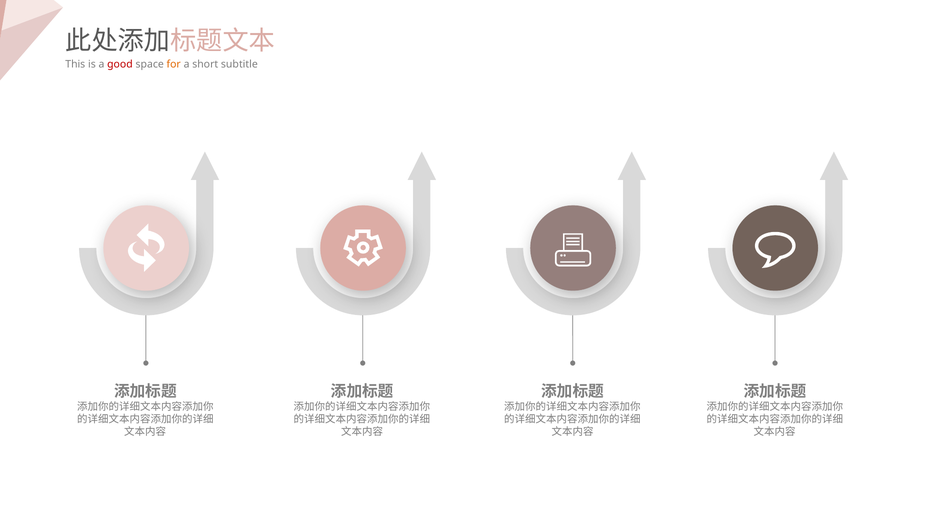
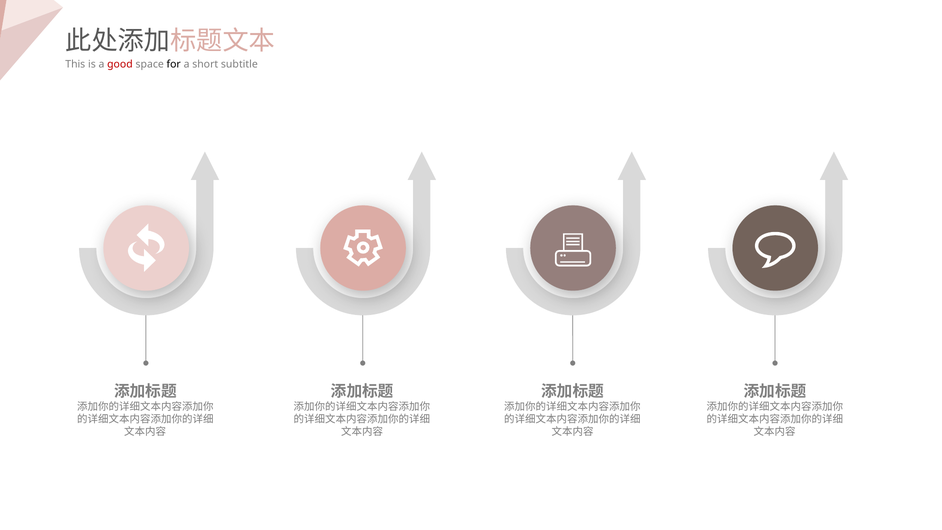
for colour: orange -> black
